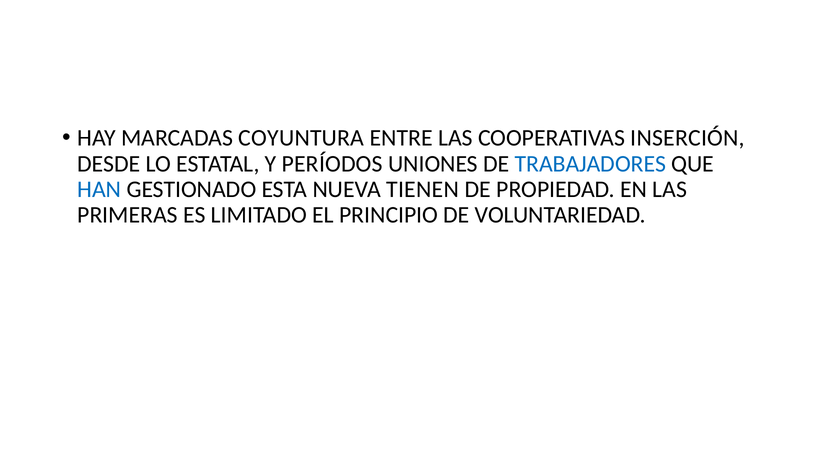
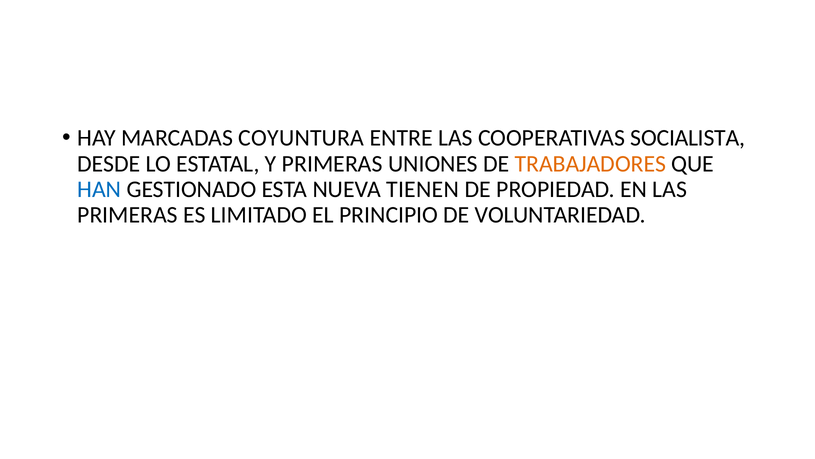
INSERCIÓN: INSERCIÓN -> SOCIALISTA
Y PERÍODOS: PERÍODOS -> PRIMERAS
TRABAJADORES colour: blue -> orange
